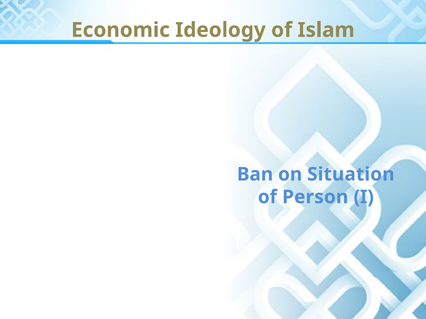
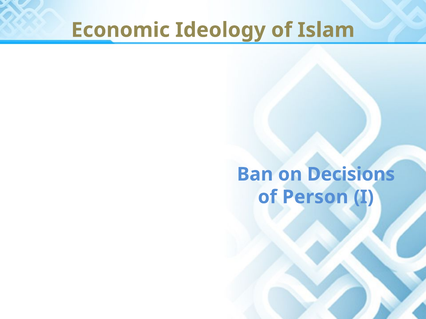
Situation: Situation -> Decisions
